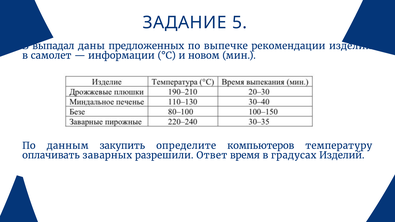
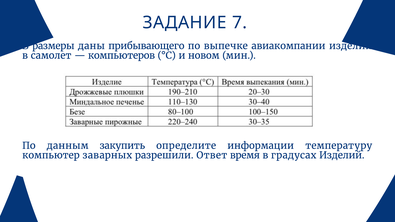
5: 5 -> 7
выпадал: выпадал -> размеры
предложенных: предложенных -> прибывающего
рекомендации: рекомендации -> авиакомпании
информации: информации -> компьютеров
компьютеров: компьютеров -> информации
оплачивать: оплачивать -> компьютер
